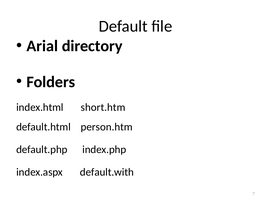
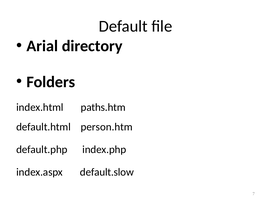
short.htm: short.htm -> paths.htm
default.with: default.with -> default.slow
